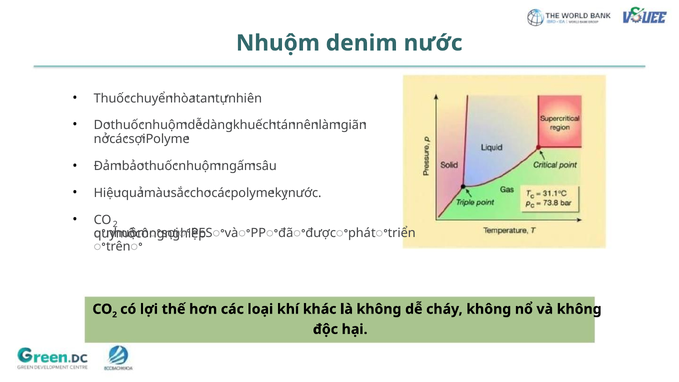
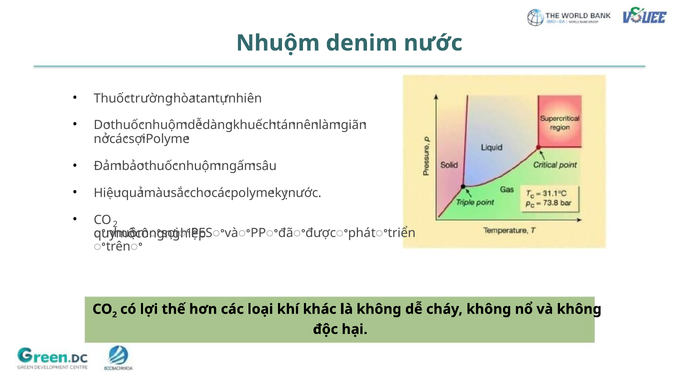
chuyển: chuyển -> trường
